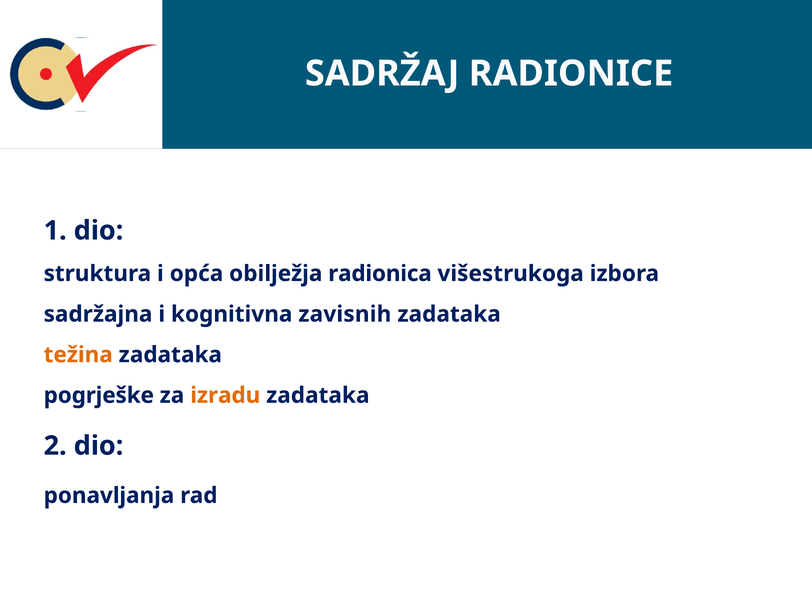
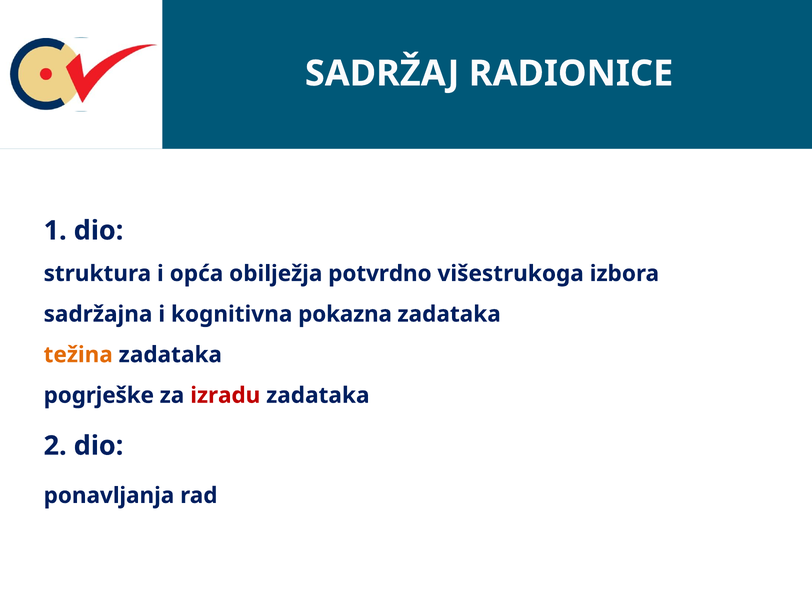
radionica: radionica -> potvrdno
zavisnih: zavisnih -> pokazna
izradu colour: orange -> red
